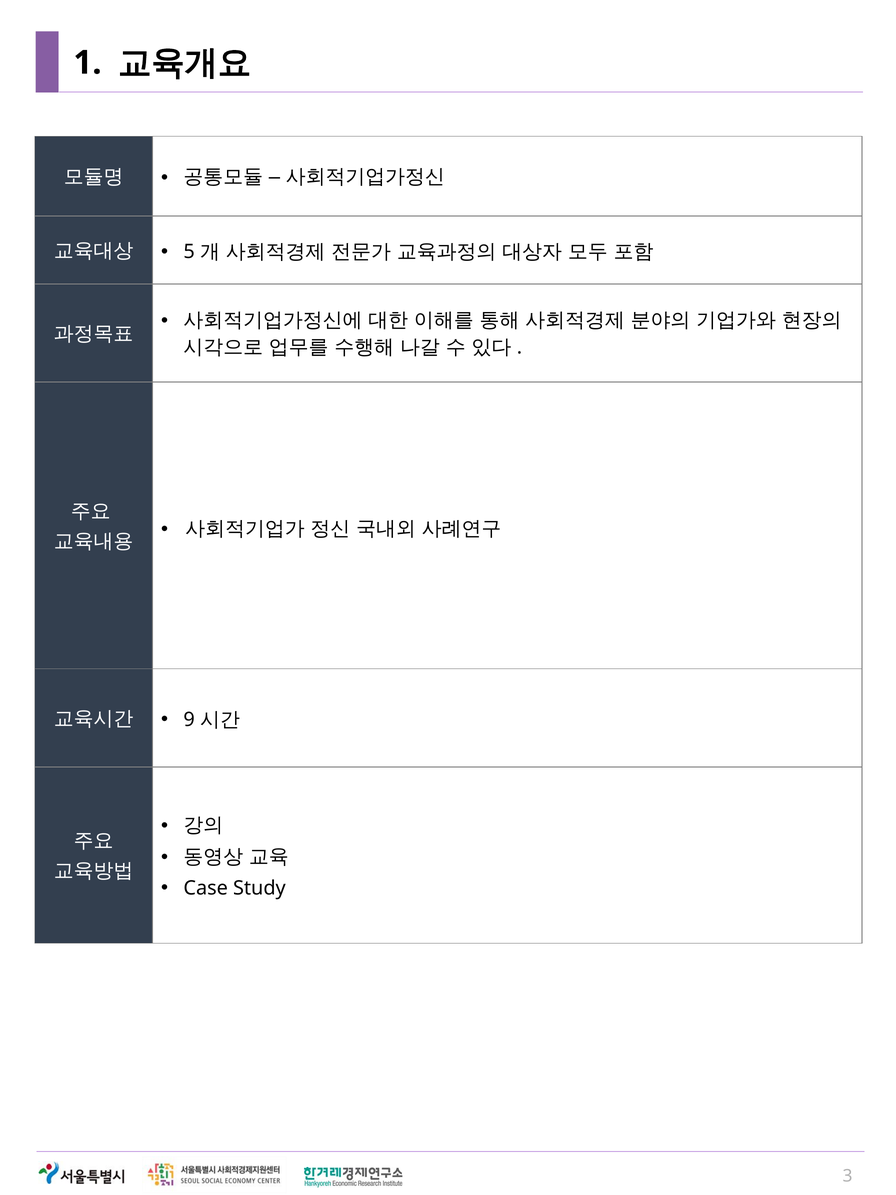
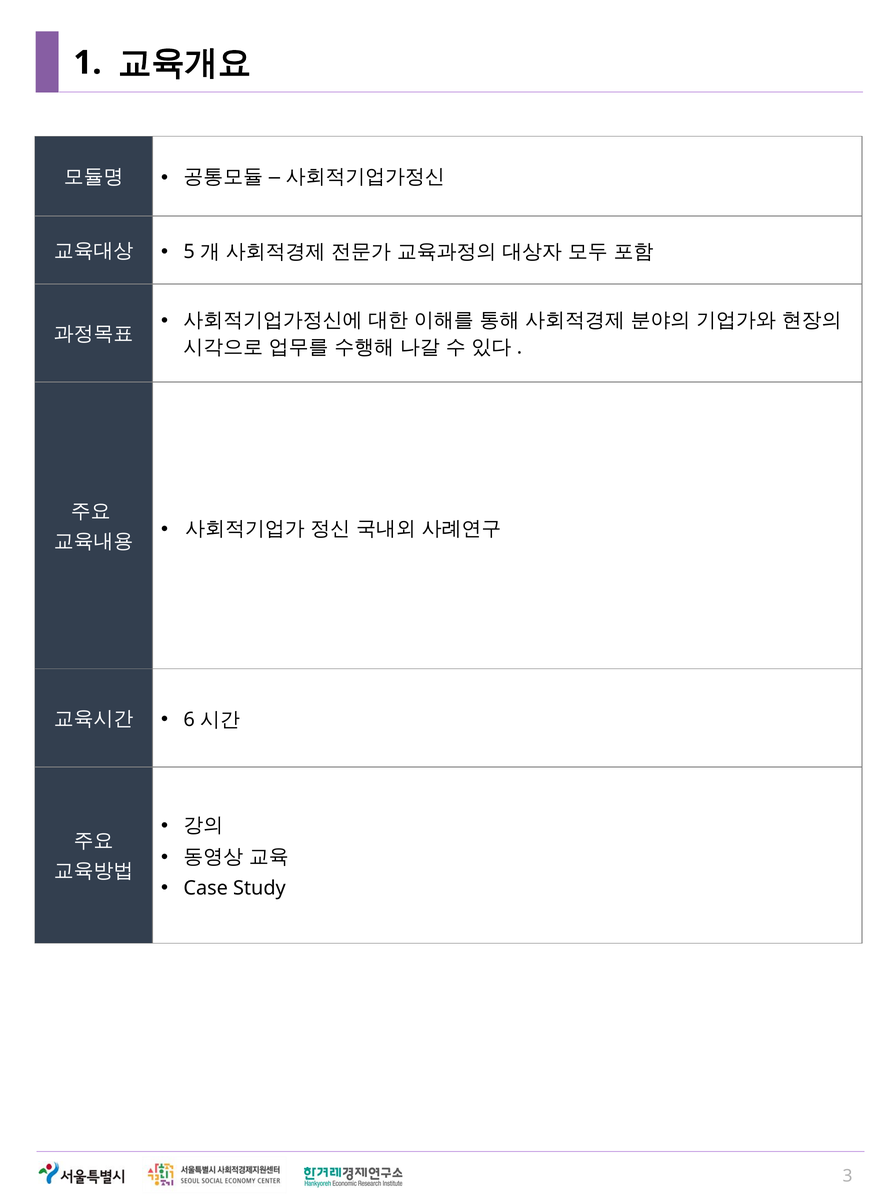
9: 9 -> 6
